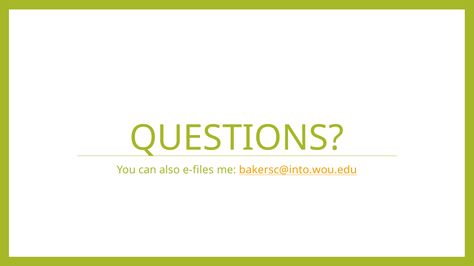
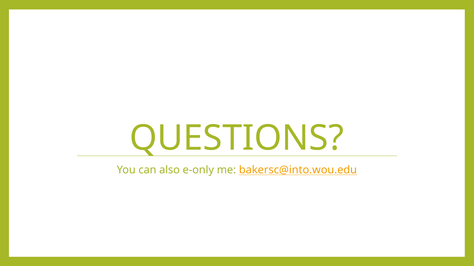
e-files: e-files -> e-only
